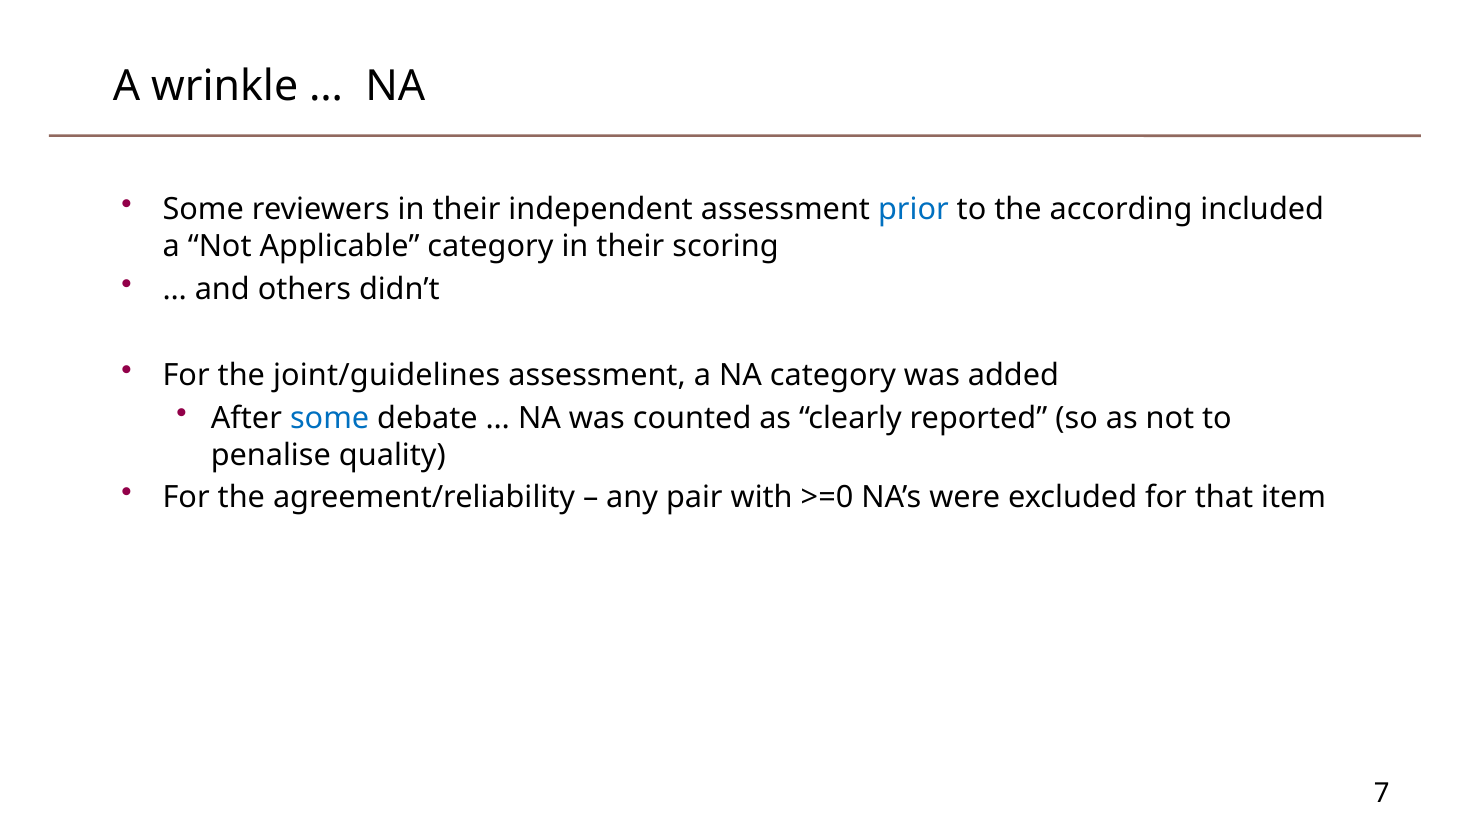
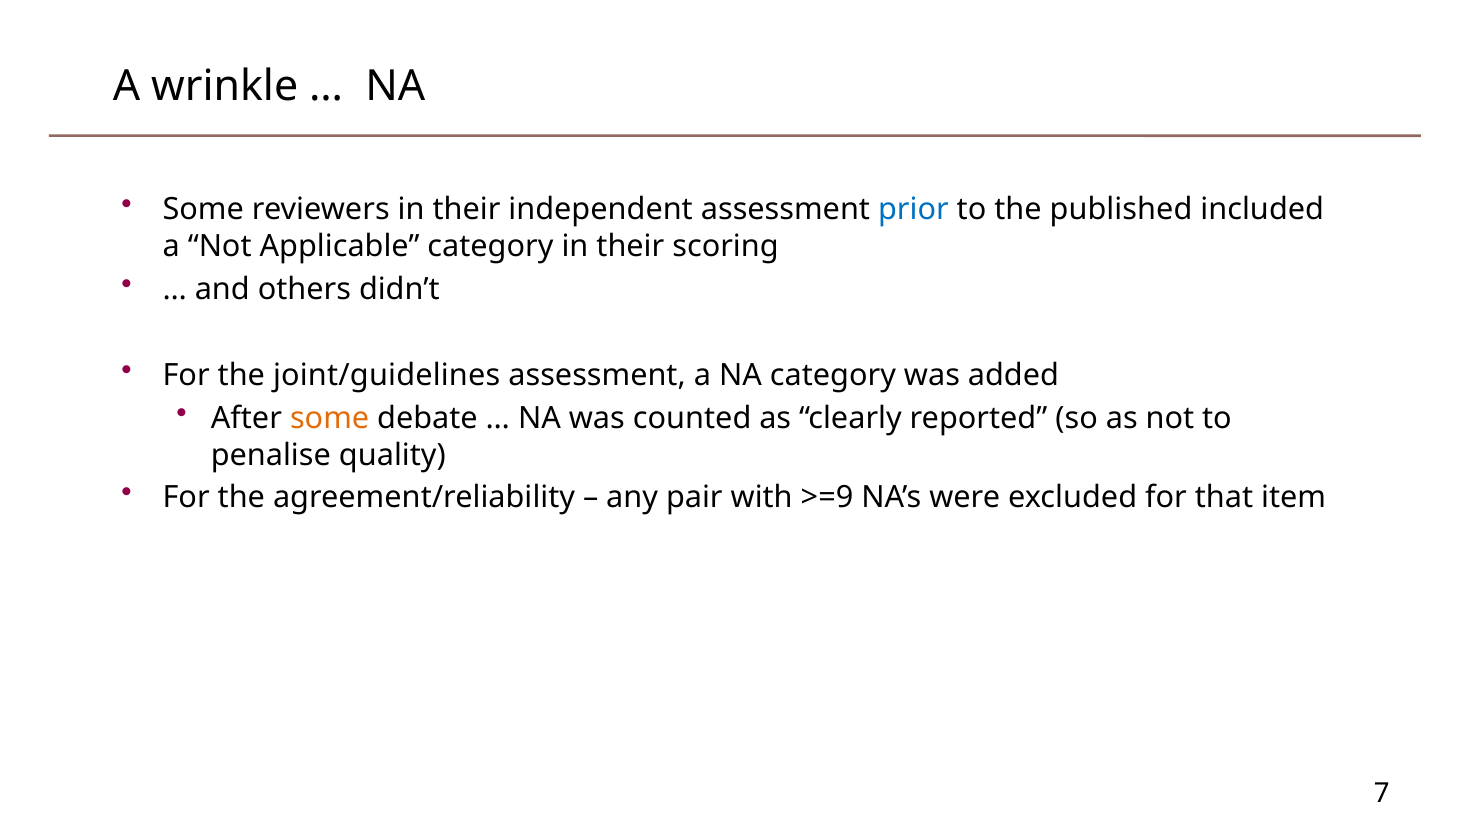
according: according -> published
some at (330, 418) colour: blue -> orange
>=0: >=0 -> >=9
